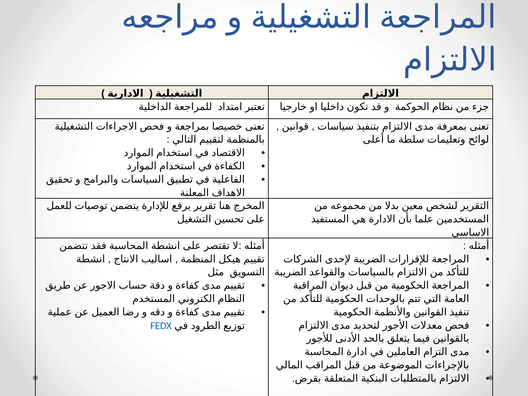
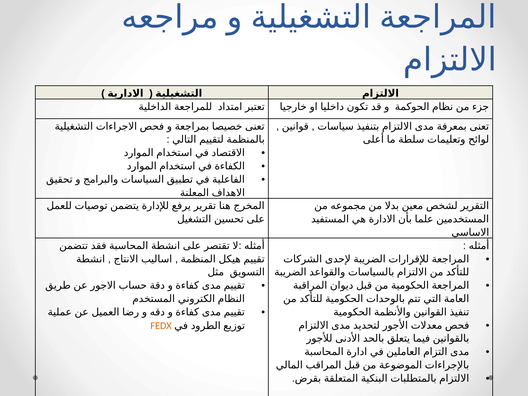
FEDX colour: blue -> orange
